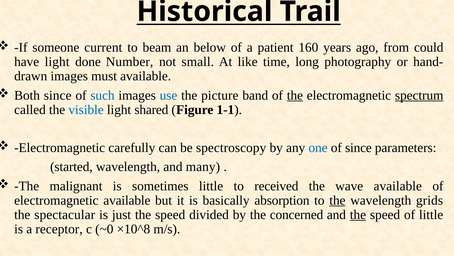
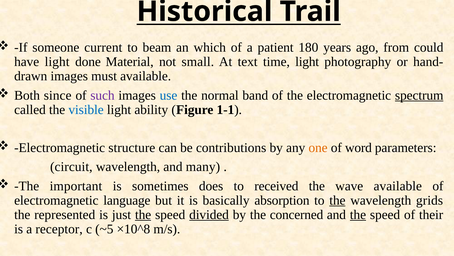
below: below -> which
160: 160 -> 180
Number: Number -> Material
like: like -> text
time long: long -> light
such colour: blue -> purple
picture: picture -> normal
the at (295, 95) underline: present -> none
shared: shared -> ability
carefully: carefully -> structure
spectroscopy: spectroscopy -> contributions
one colour: blue -> orange
of since: since -> word
started: started -> circuit
malignant: malignant -> important
sometimes little: little -> does
electromagnetic available: available -> language
spectacular: spectacular -> represented
the at (143, 214) underline: none -> present
divided underline: none -> present
of little: little -> their
~0: ~0 -> ~5
